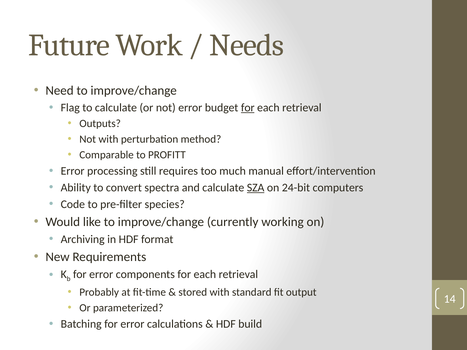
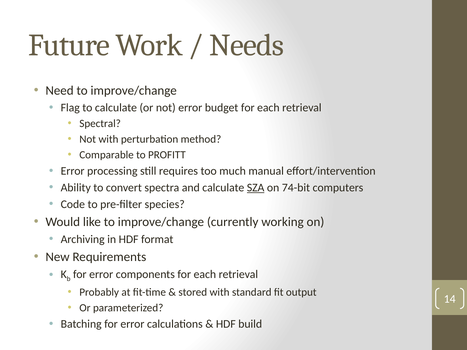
for at (248, 108) underline: present -> none
Outputs: Outputs -> Spectral
24-bit: 24-bit -> 74-bit
